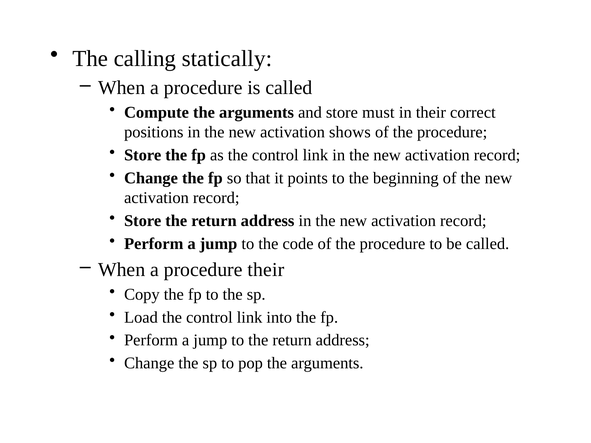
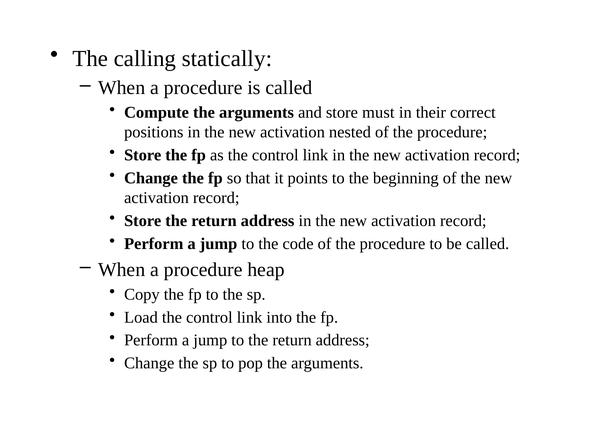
shows: shows -> nested
procedure their: their -> heap
